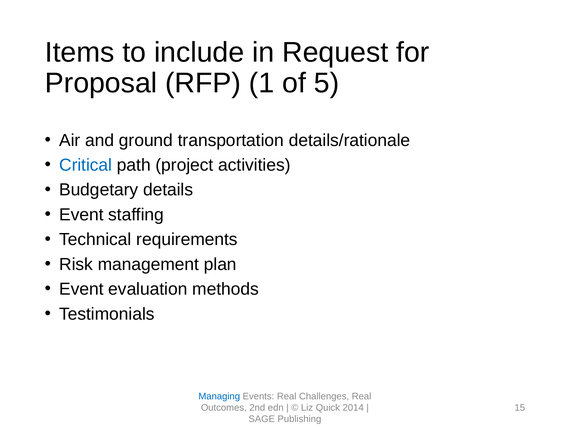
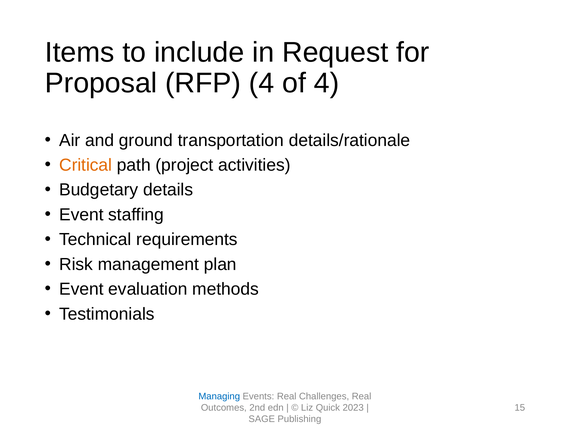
RFP 1: 1 -> 4
of 5: 5 -> 4
Critical colour: blue -> orange
2014: 2014 -> 2023
